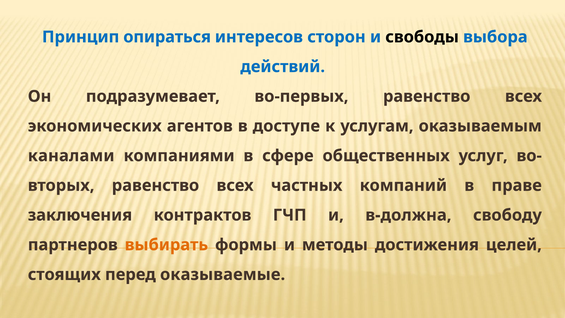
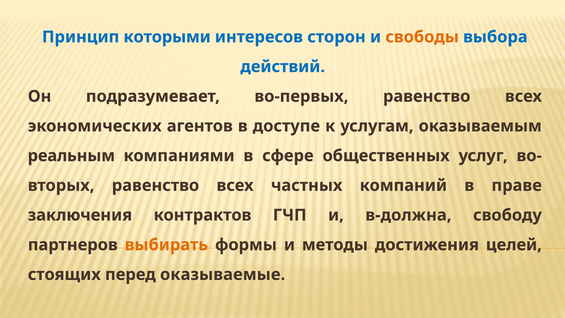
опираться: опираться -> которыми
свободы colour: black -> orange
каналами: каналами -> реальным
